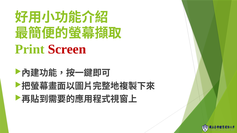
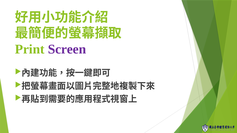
Screen colour: red -> purple
